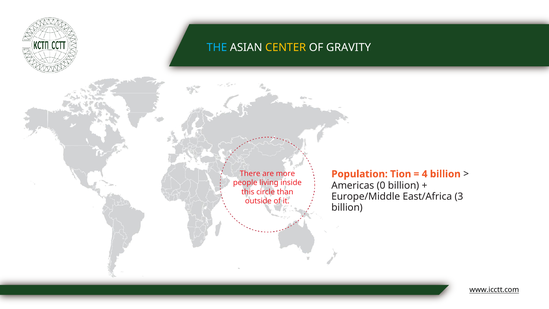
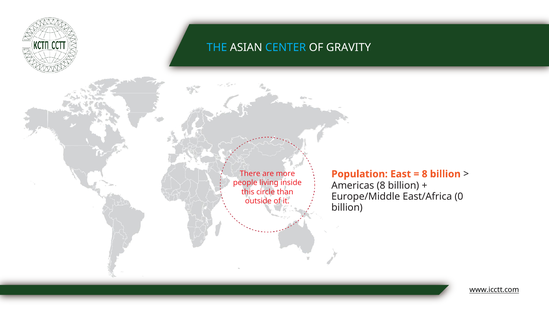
СENTER colour: yellow -> light blue
Tion: Tion -> East
4 at (425, 174): 4 -> 8
Americas 0: 0 -> 8
3: 3 -> 0
